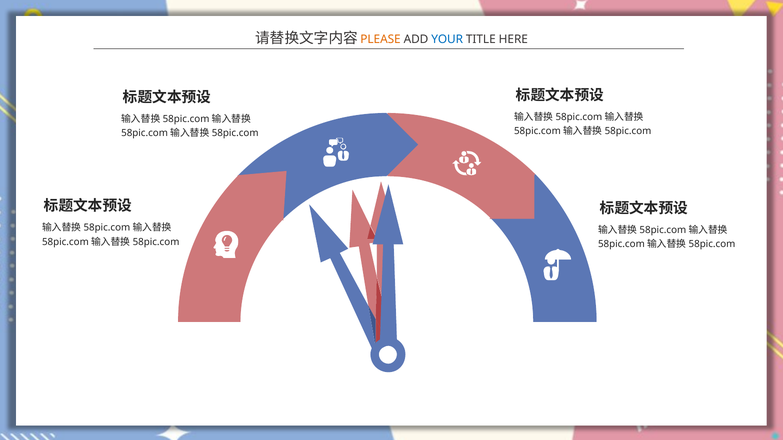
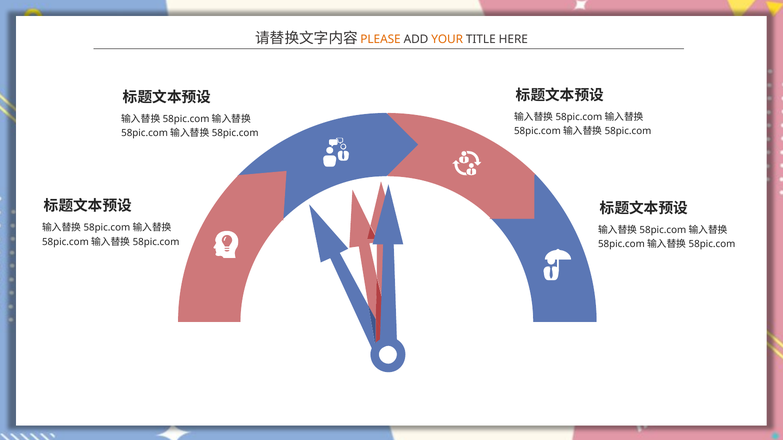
YOUR colour: blue -> orange
